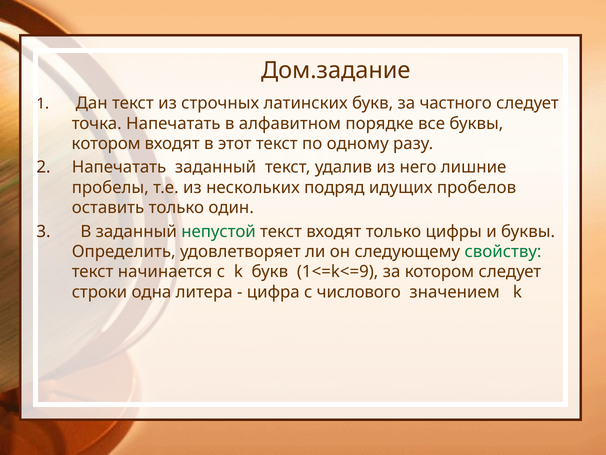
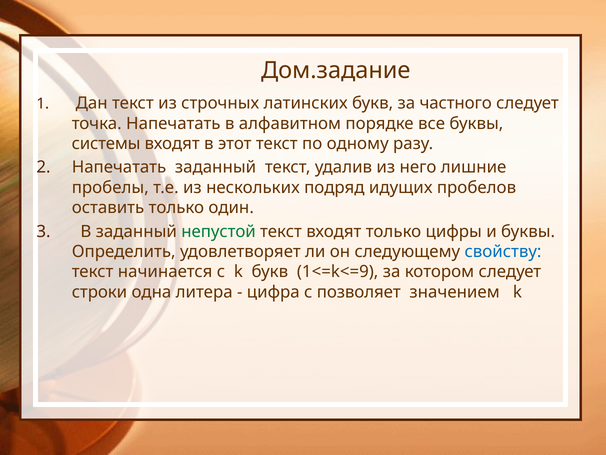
котором at (106, 144): котором -> системы
свойству colour: green -> blue
числового: числового -> позволяет
